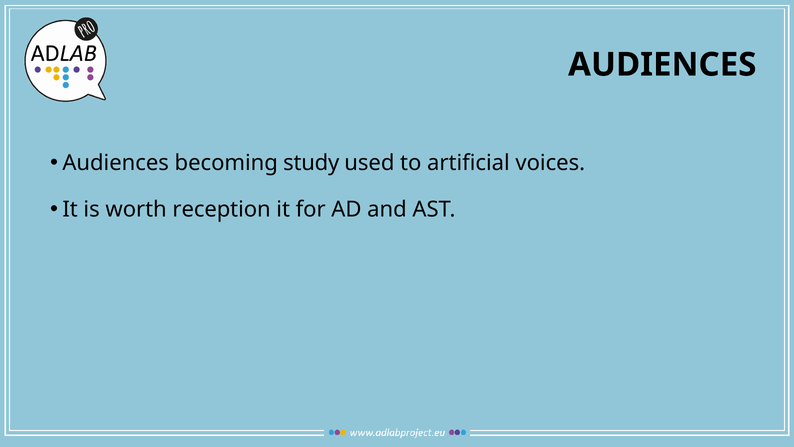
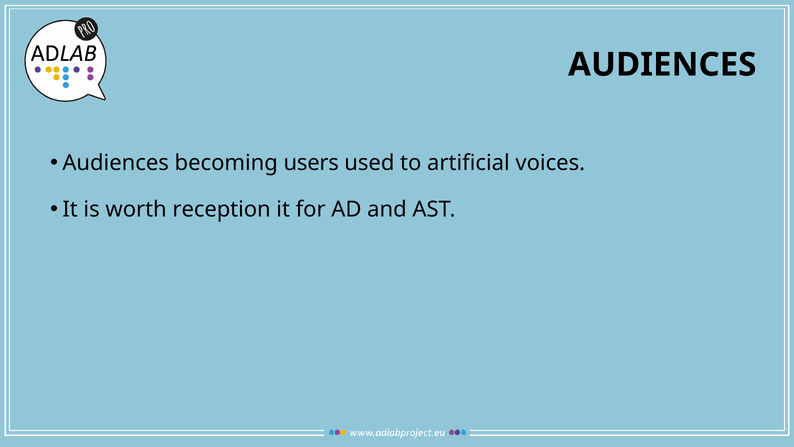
study: study -> users
